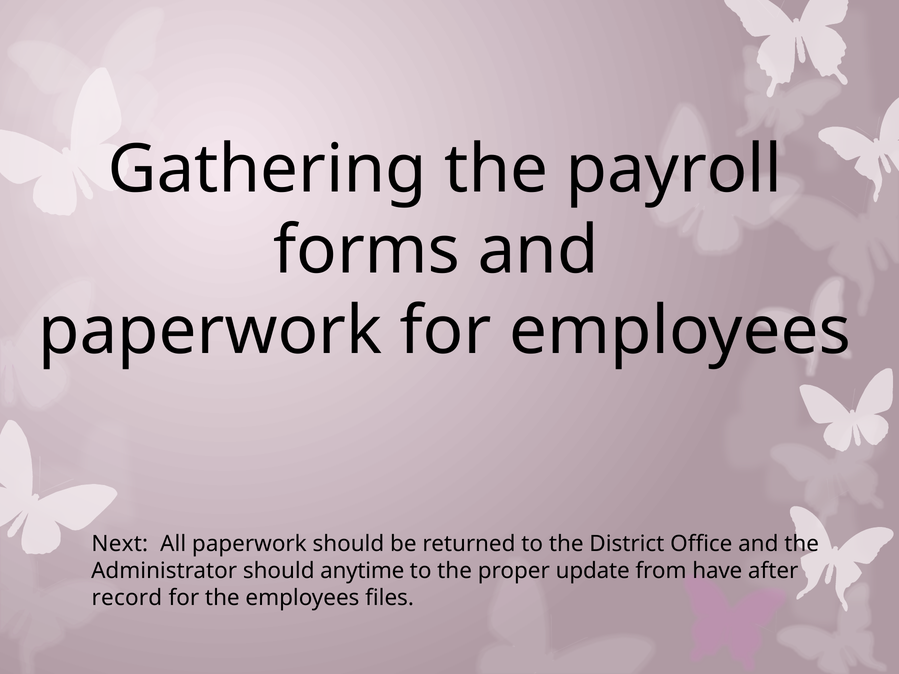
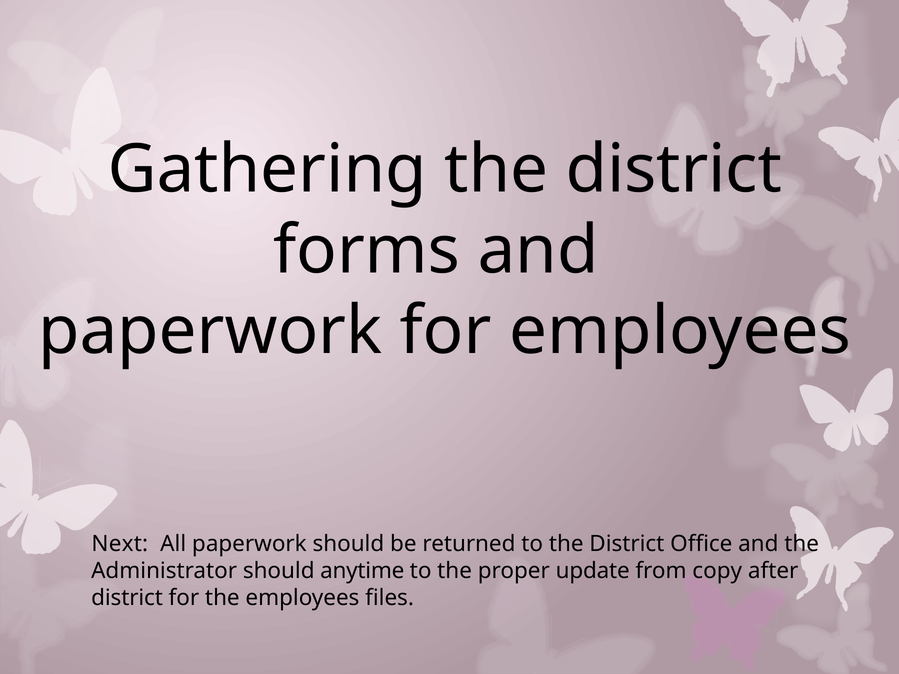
Gathering the payroll: payroll -> district
have: have -> copy
record at (127, 598): record -> district
